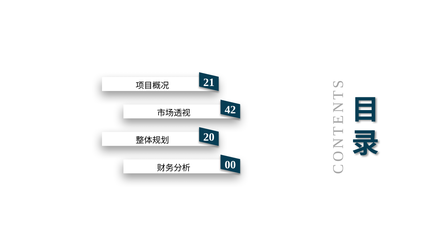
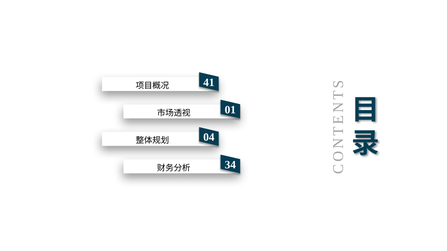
21: 21 -> 41
42: 42 -> 01
20: 20 -> 04
00: 00 -> 34
